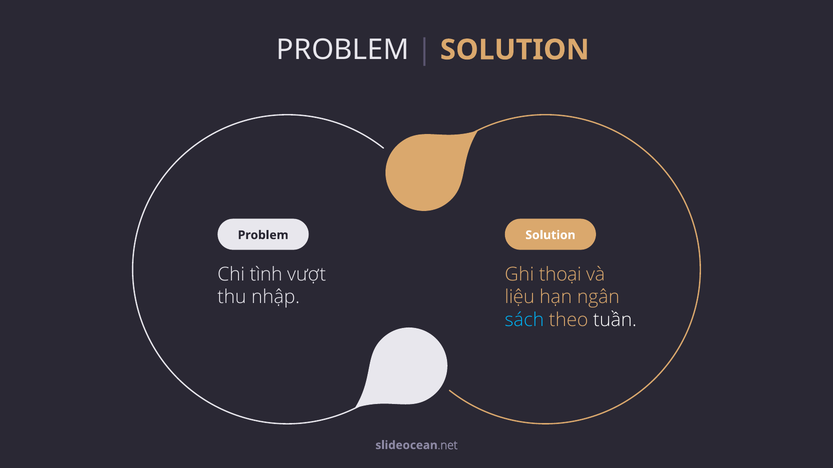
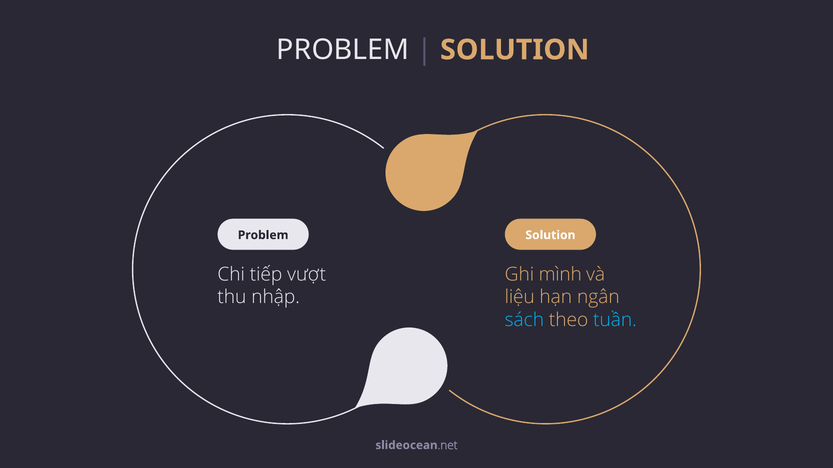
tình: tình -> tiếp
thoại: thoại -> mình
tuần colour: white -> light blue
